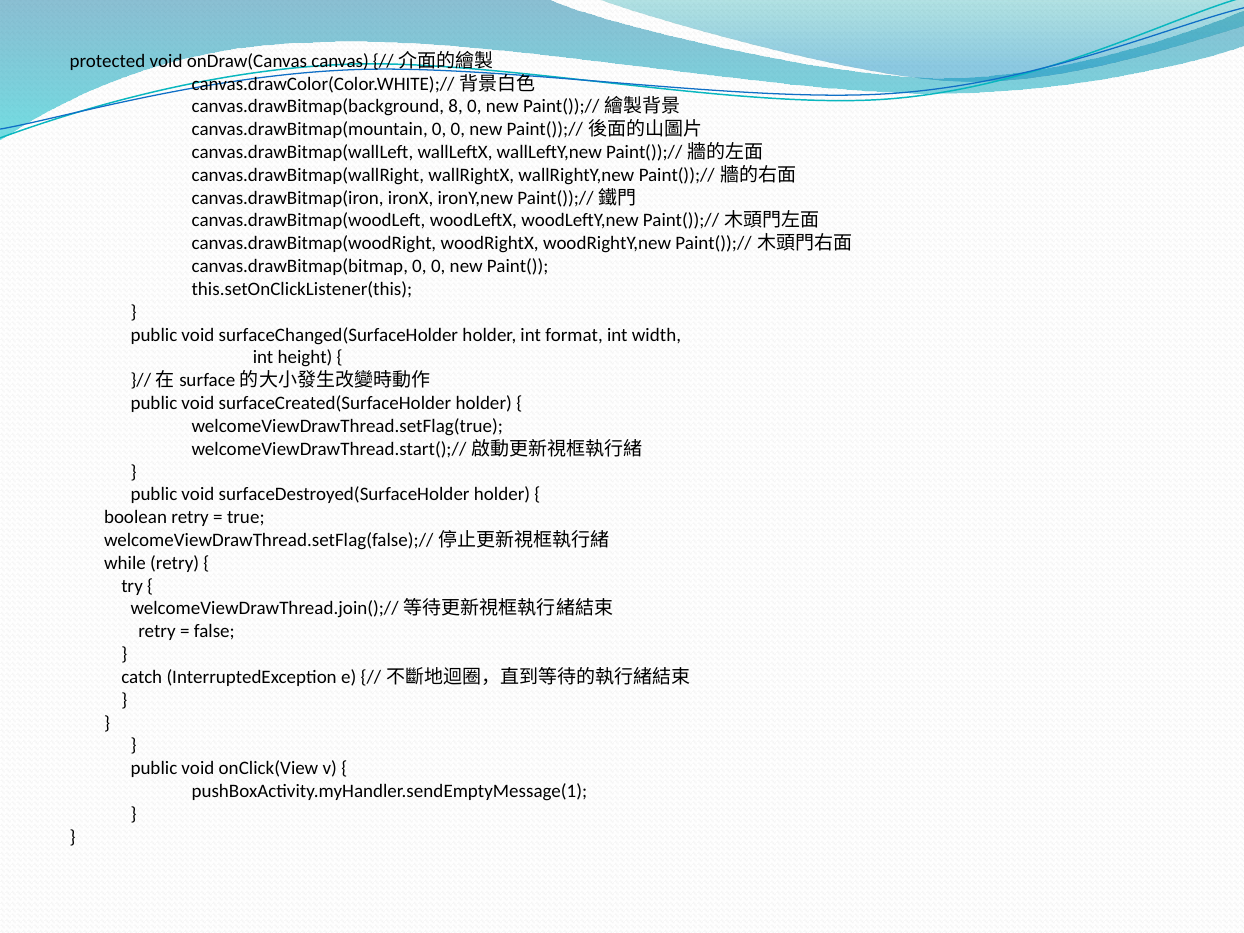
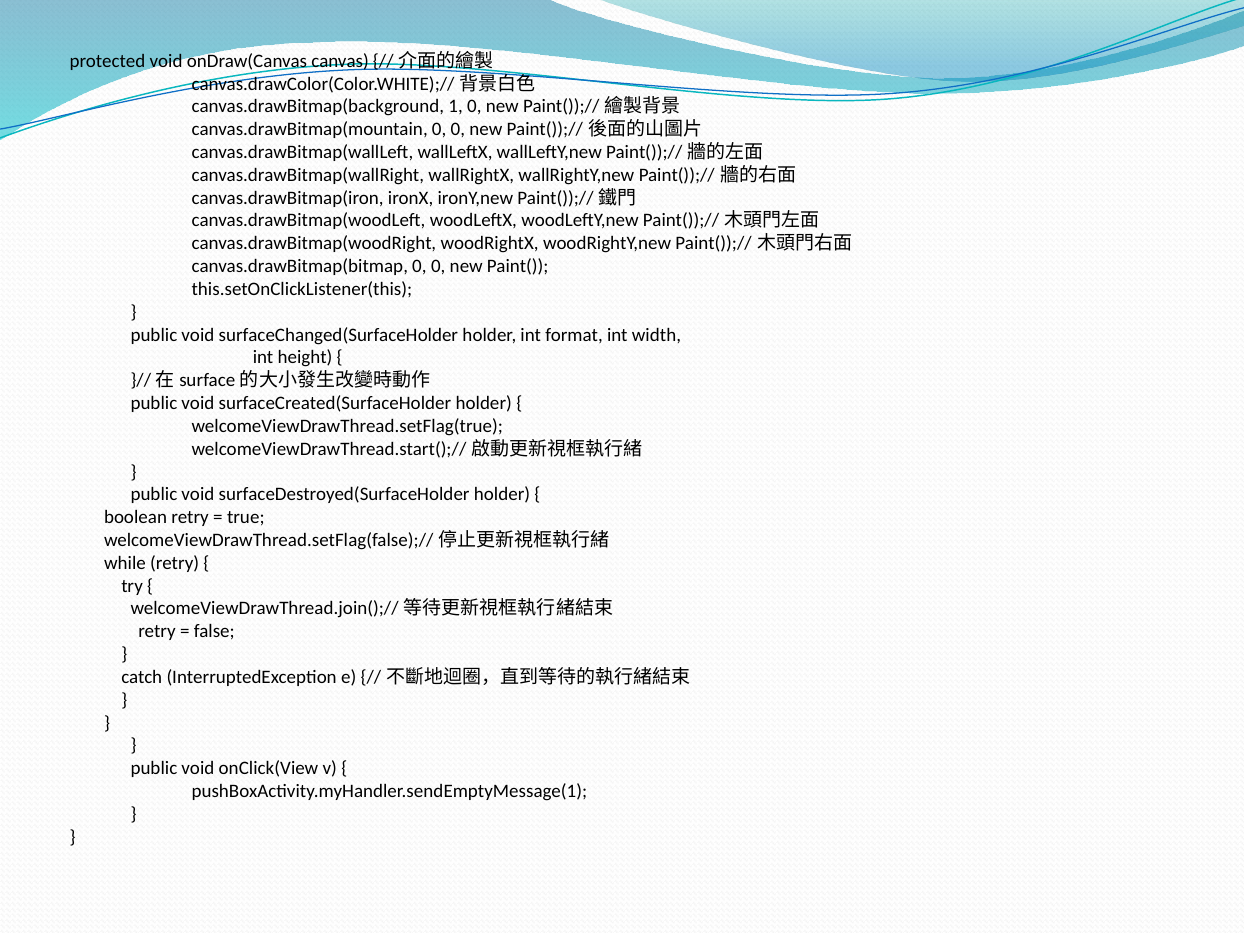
8: 8 -> 1
